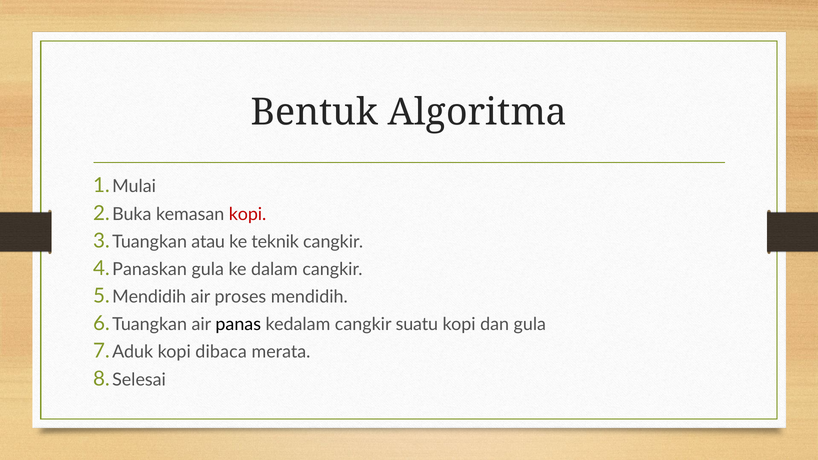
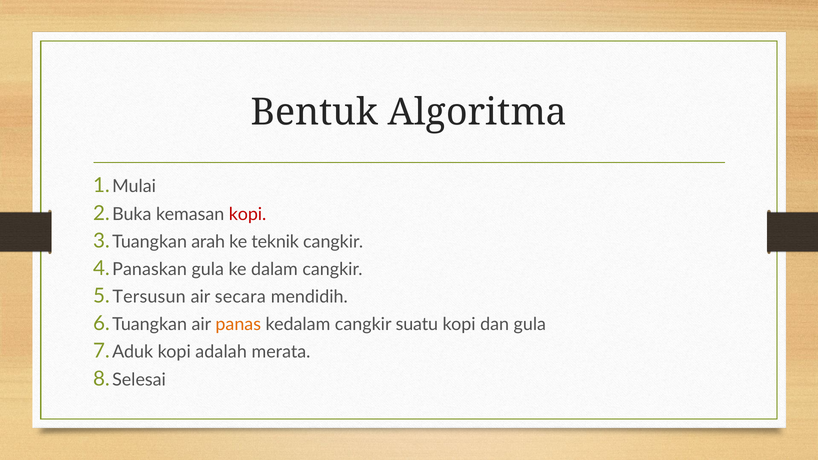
atau: atau -> arah
Mendidih at (149, 297): Mendidih -> Tersusun
proses: proses -> secara
panas colour: black -> orange
dibaca: dibaca -> adalah
